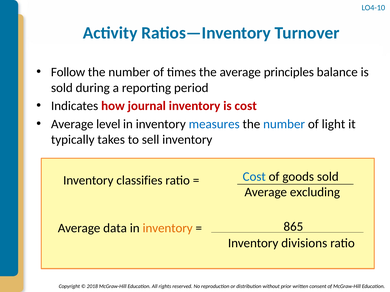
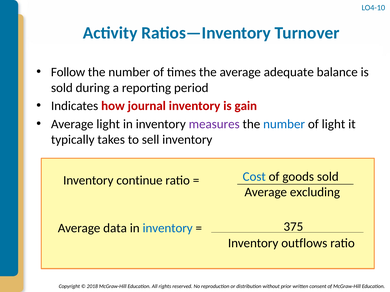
principles: principles -> adequate
is cost: cost -> gain
Average level: level -> light
measures colour: blue -> purple
classifies: classifies -> continue
inventory at (168, 229) colour: orange -> blue
865: 865 -> 375
divisions: divisions -> outflows
